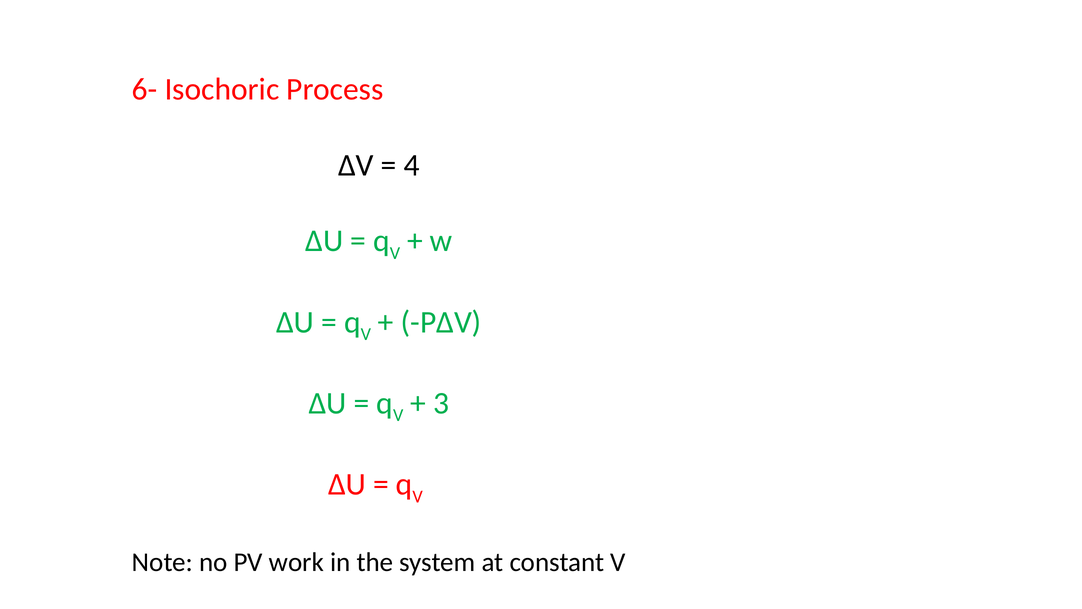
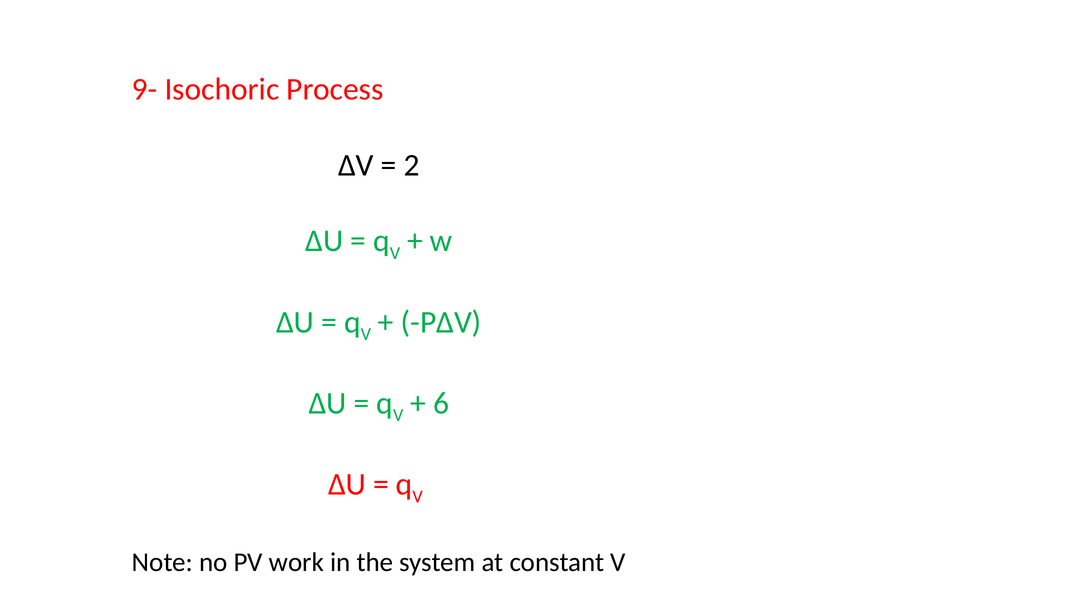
6-: 6- -> 9-
4: 4 -> 2
3: 3 -> 6
